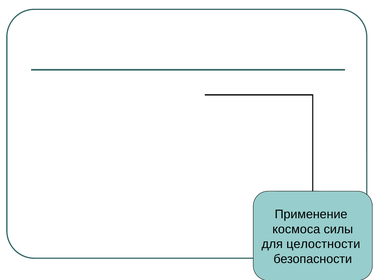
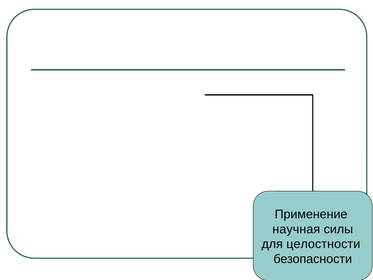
космоса: космоса -> научная
